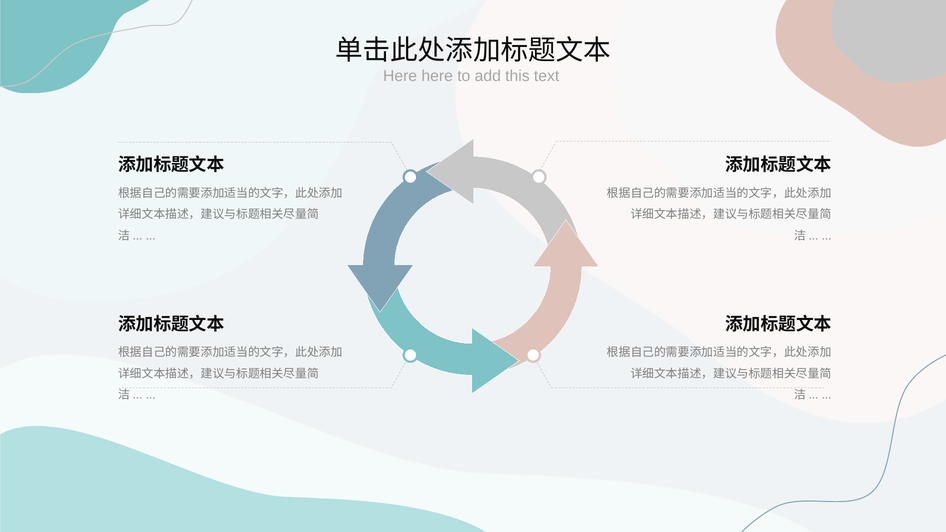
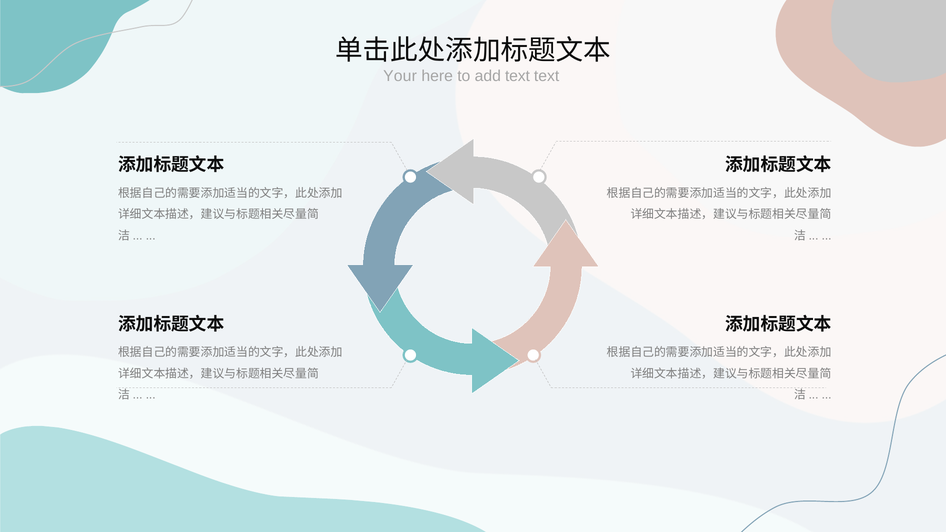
Here at (400, 76): Here -> Your
add this: this -> text
